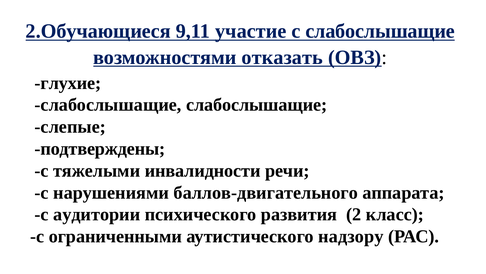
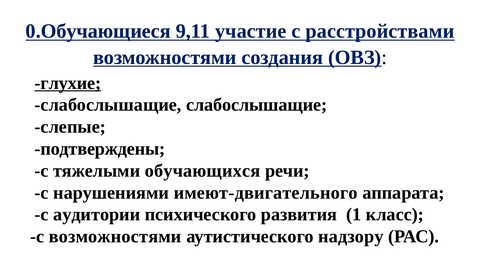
2.Обучающиеся: 2.Обучающиеся -> 0.Обучающиеся
с слабослышащие: слабослышащие -> расстройствами
отказать: отказать -> создания
глухие underline: none -> present
инвалидности: инвалидности -> обучающихся
баллов-двигательного: баллов-двигательного -> имеют-двигательного
2: 2 -> 1
с ограниченными: ограниченными -> возможностями
